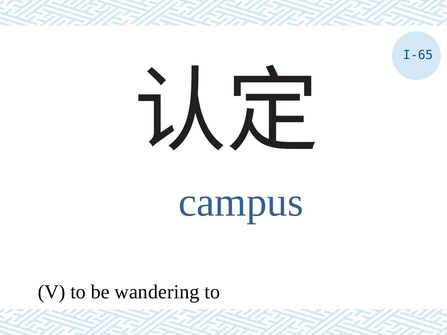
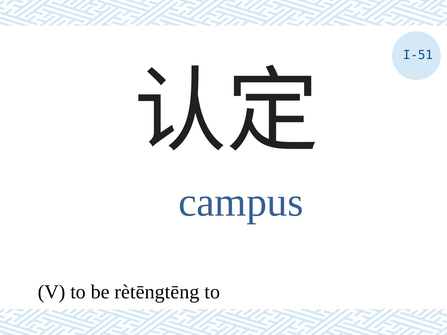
I-65: I-65 -> I-51
wandering: wandering -> rètēngtēng
